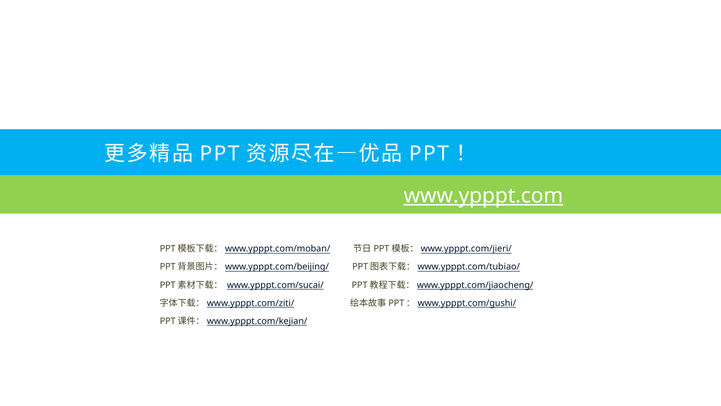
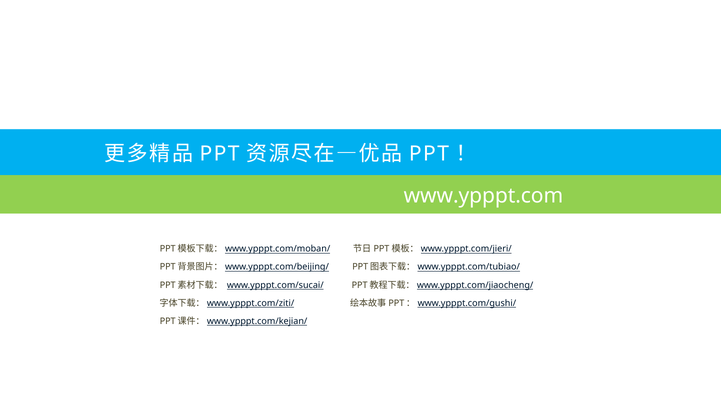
www.ypppt.com underline: present -> none
